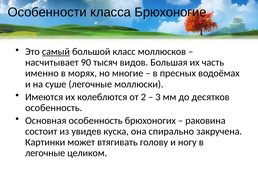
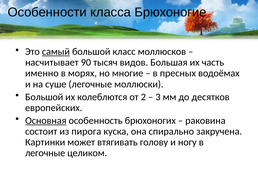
Имеются at (44, 97): Имеются -> Большой
особенность at (54, 108): особенность -> европейских
Основная underline: none -> present
увидев: увидев -> пирога
